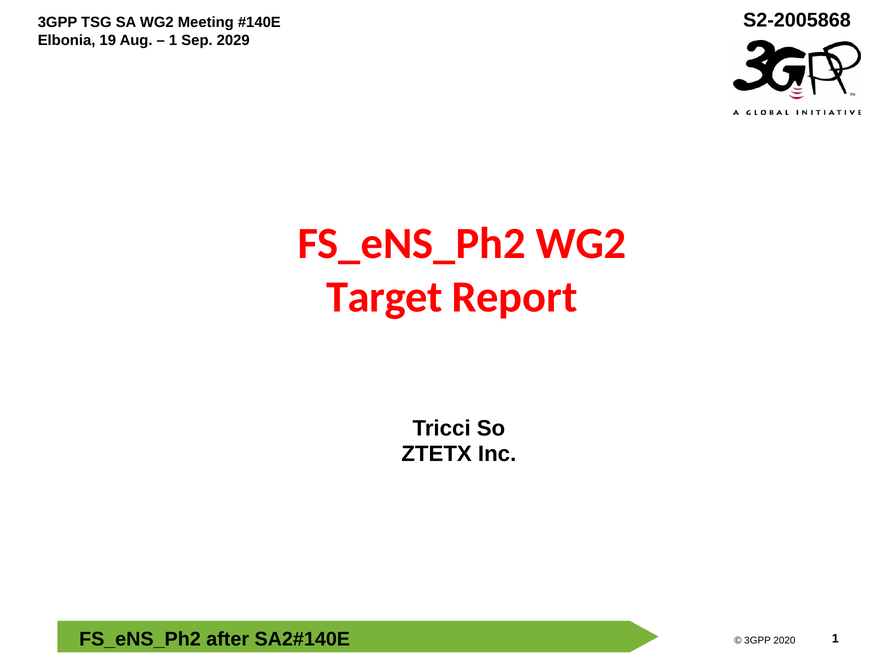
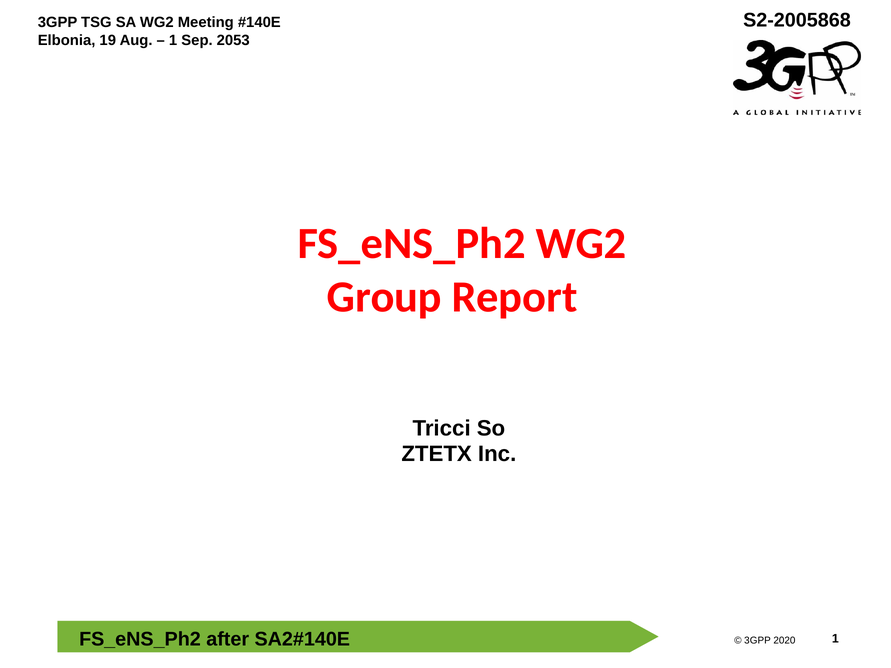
2029: 2029 -> 2053
Target: Target -> Group
